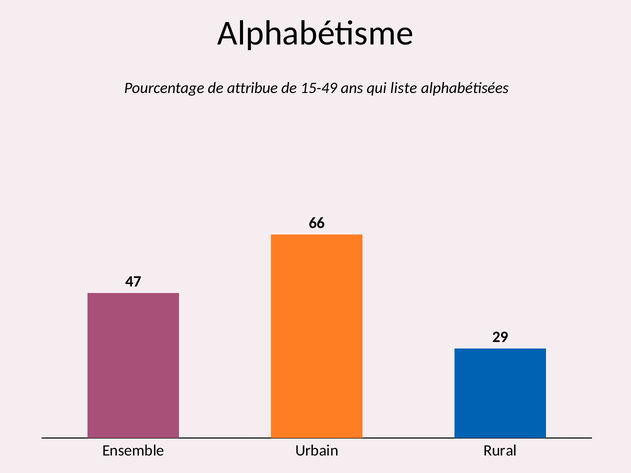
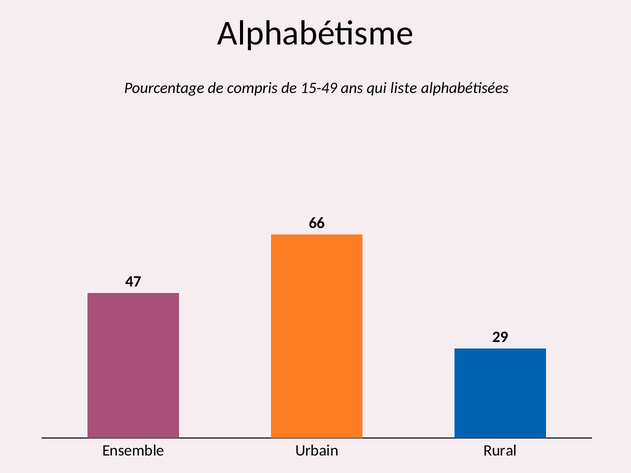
attribue: attribue -> compris
